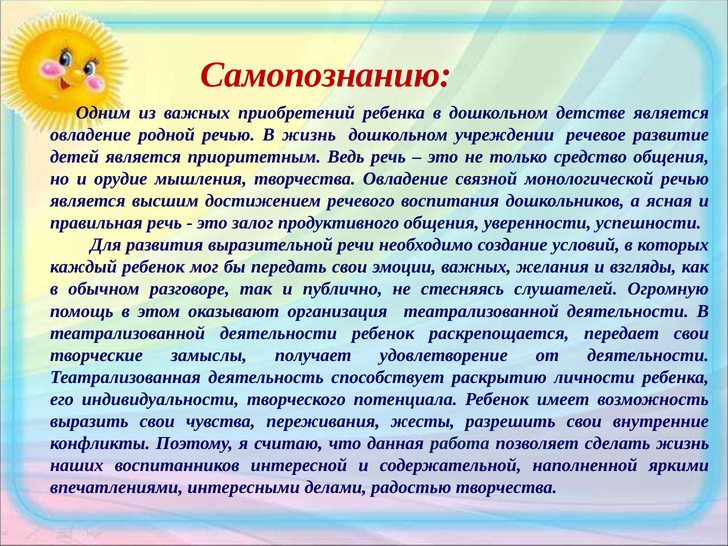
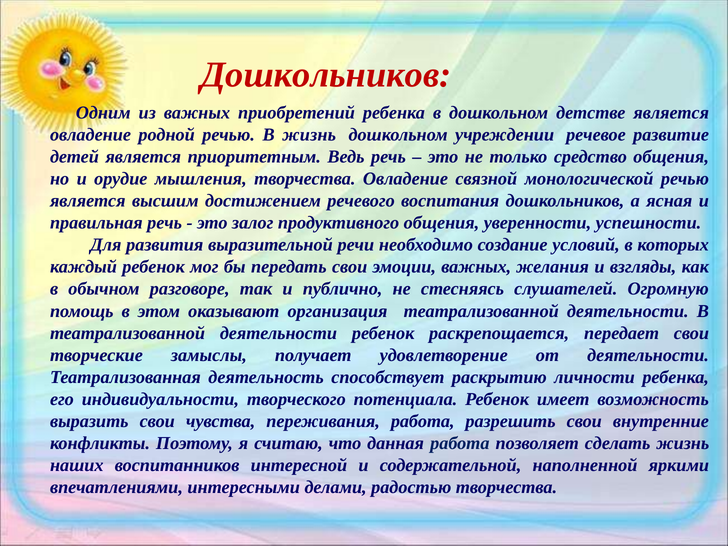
Самопознанию at (326, 75): Самопознанию -> Дошкольников
переживания жесты: жесты -> работа
